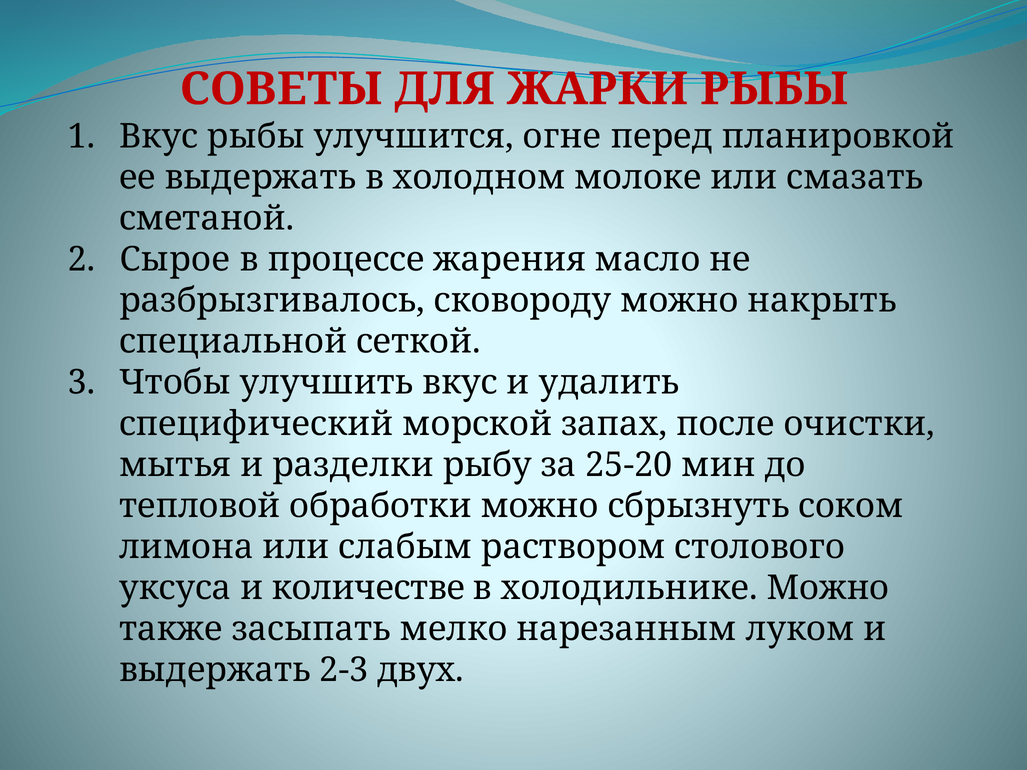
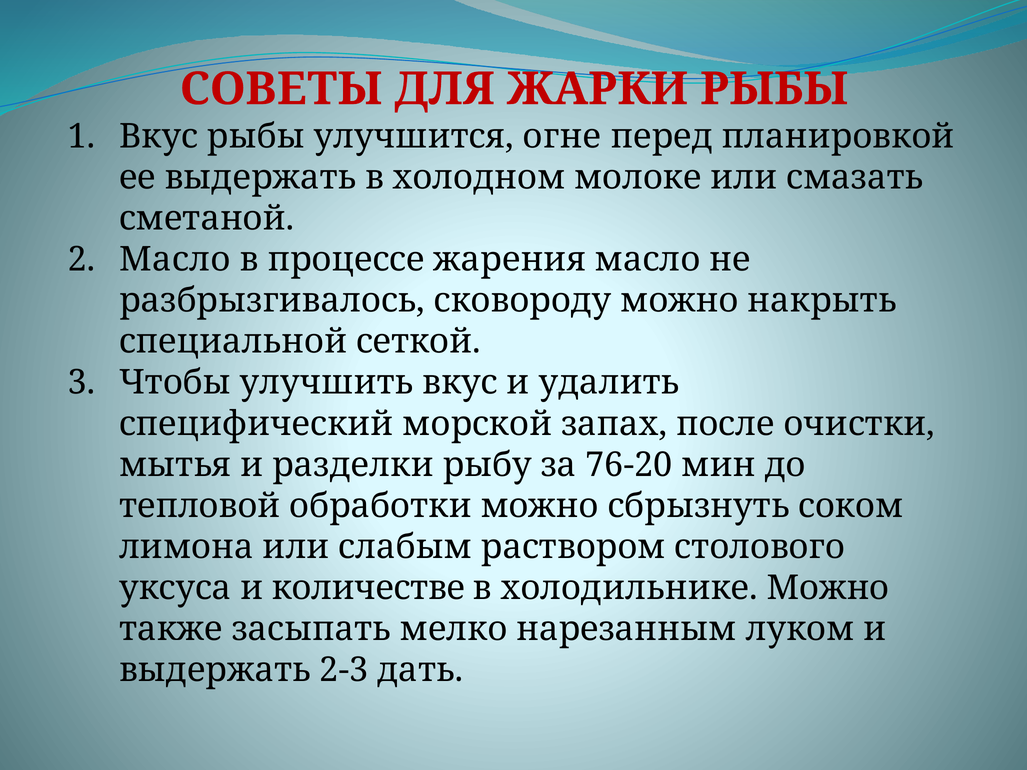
Сырое at (175, 260): Сырое -> Масло
25-20: 25-20 -> 76-20
двух: двух -> дать
